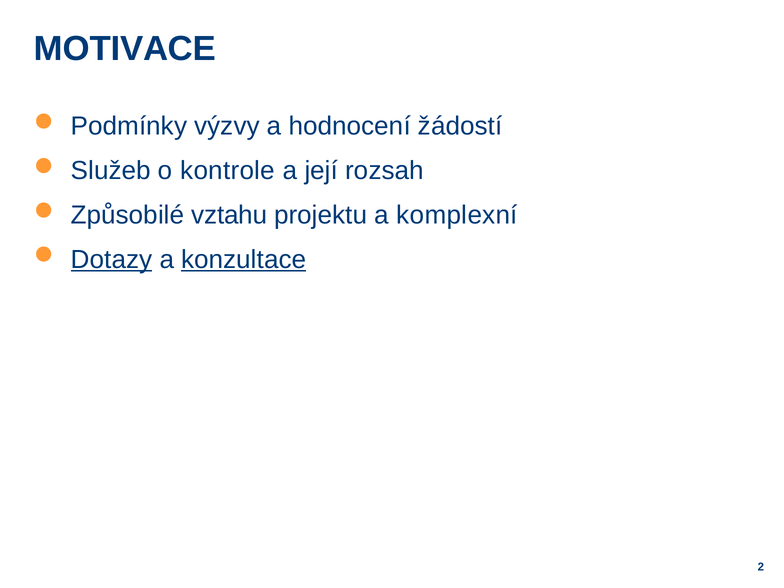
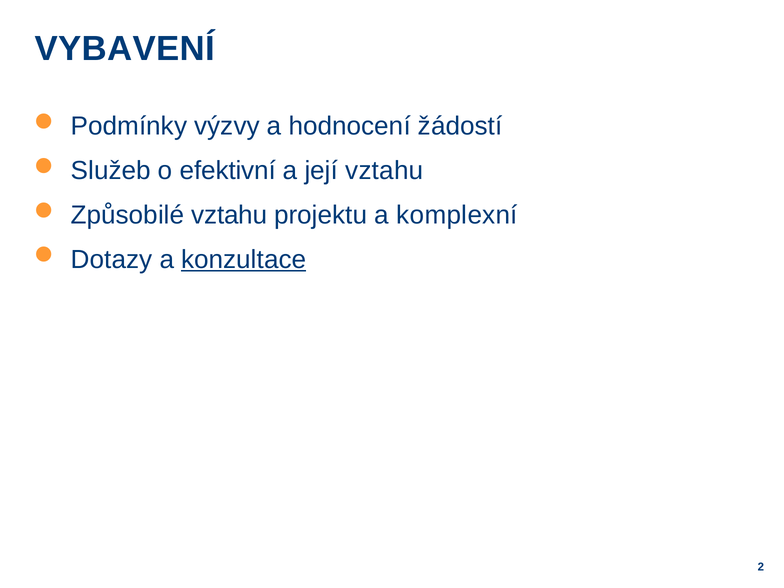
MOTIVACE: MOTIVACE -> VYBAVENÍ
kontrole: kontrole -> efektivní
její rozsah: rozsah -> vztahu
Dotazy underline: present -> none
